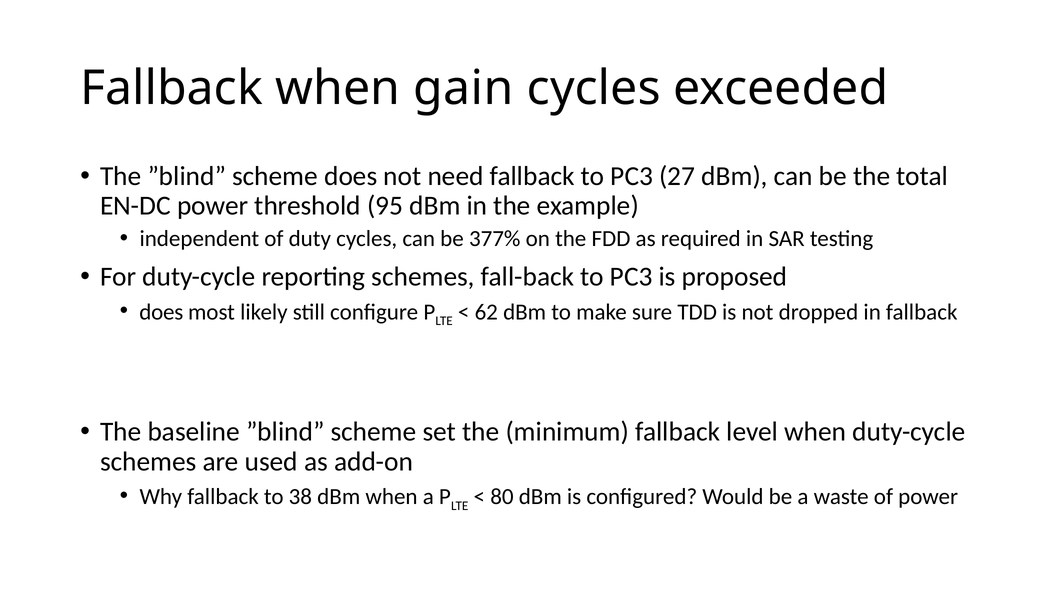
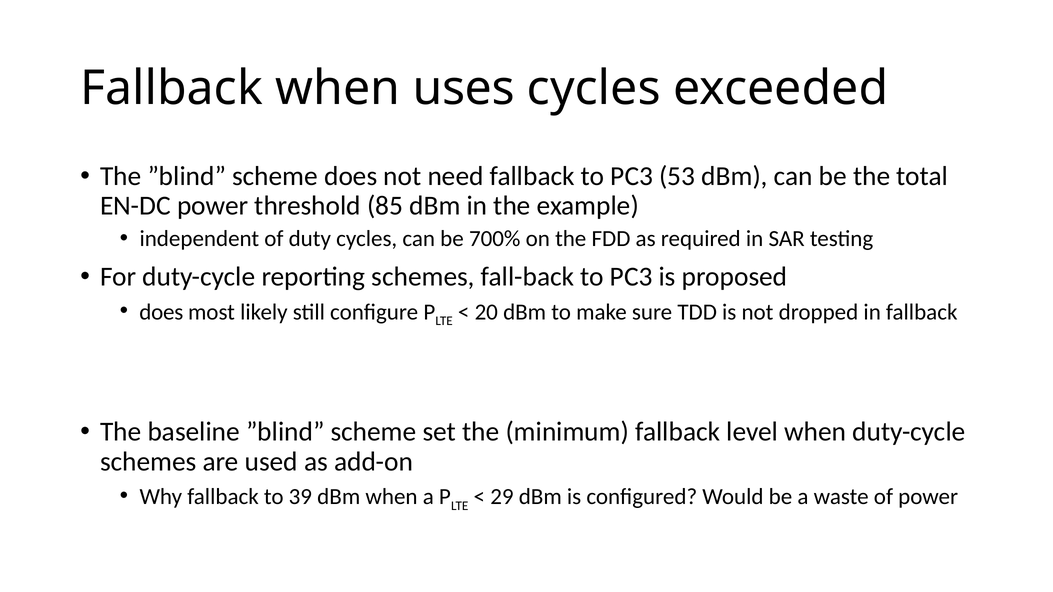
gain: gain -> uses
27: 27 -> 53
95: 95 -> 85
377%: 377% -> 700%
62: 62 -> 20
38: 38 -> 39
80: 80 -> 29
